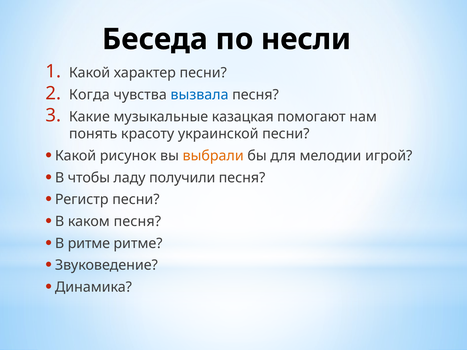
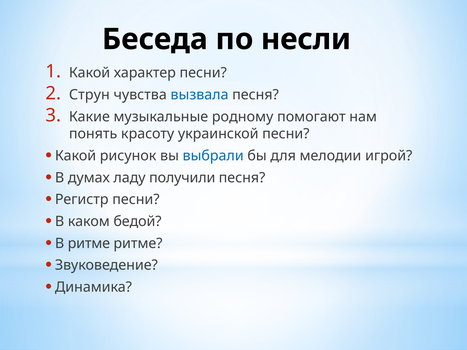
Когда: Когда -> Струн
казацкая: казацкая -> родному
выбрали colour: orange -> blue
чтобы: чтобы -> думах
каком песня: песня -> бедой
